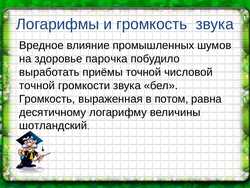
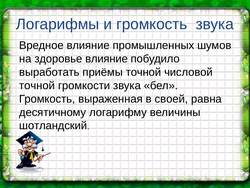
здоровье парочка: парочка -> влияние
потом: потом -> своей
